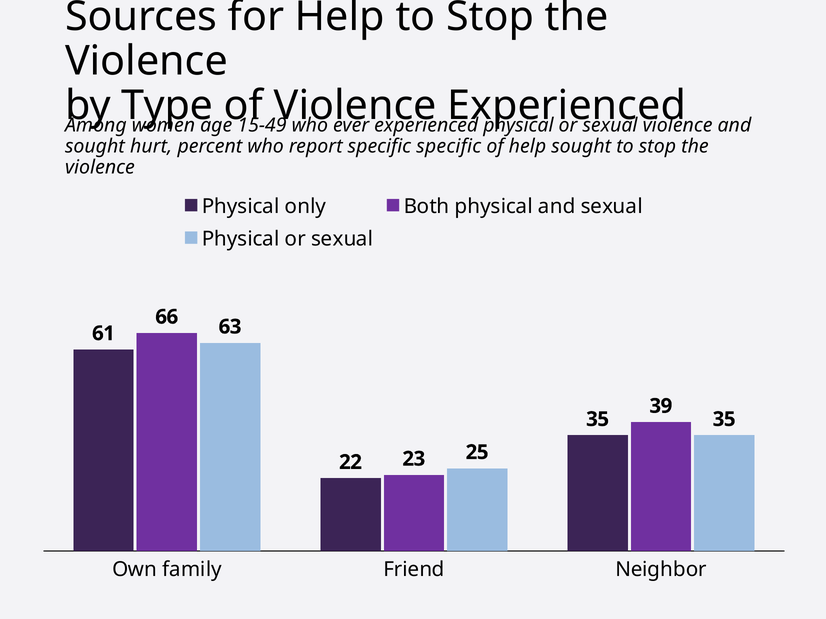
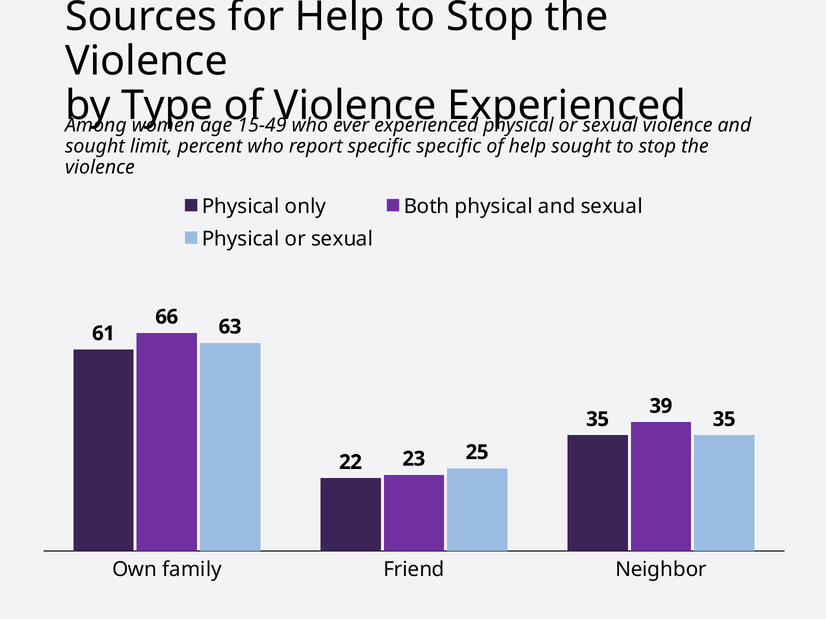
hurt: hurt -> limit
